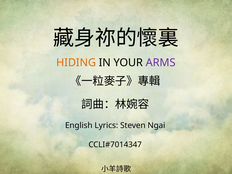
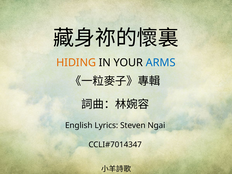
ARMS colour: purple -> blue
